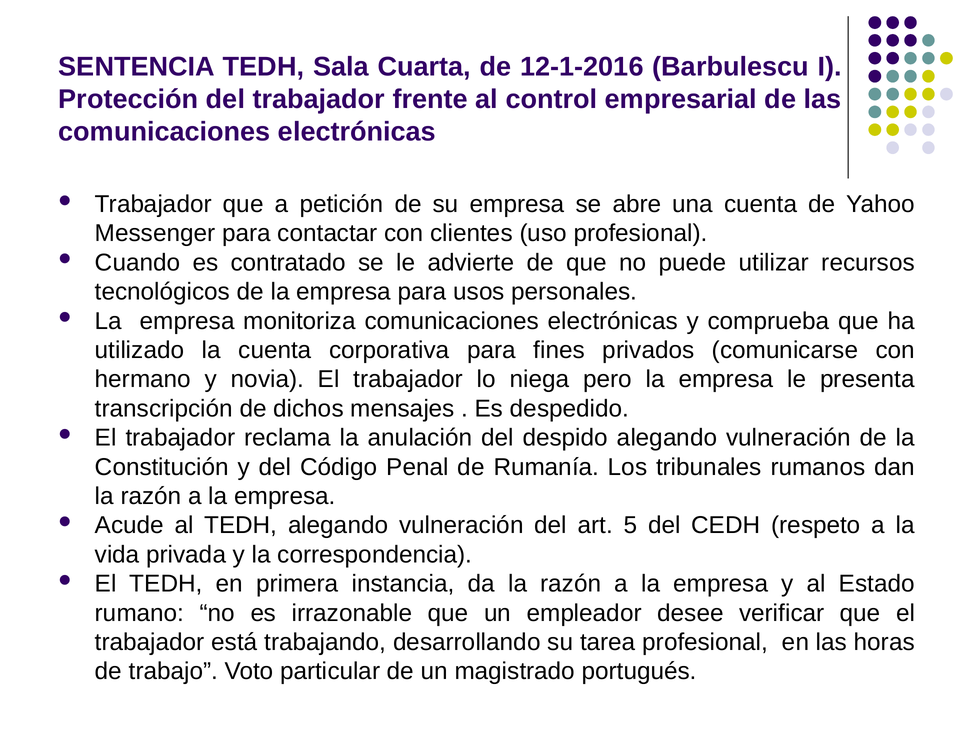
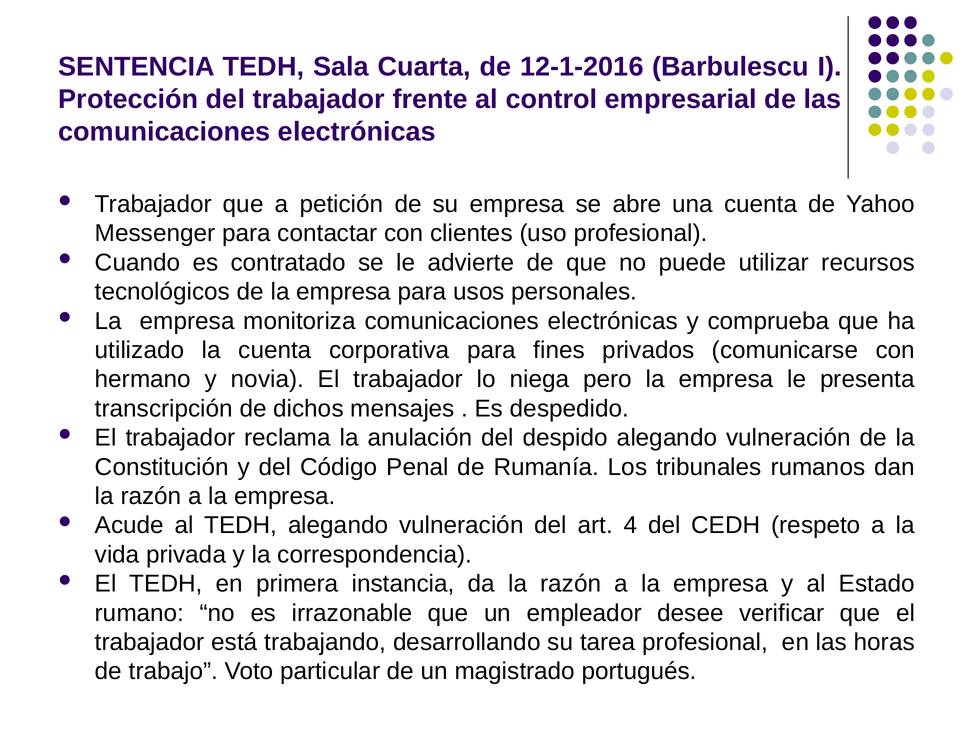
5: 5 -> 4
